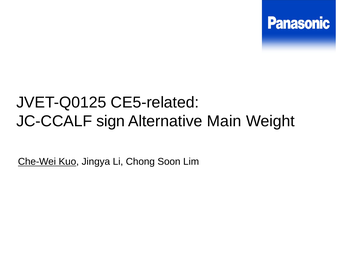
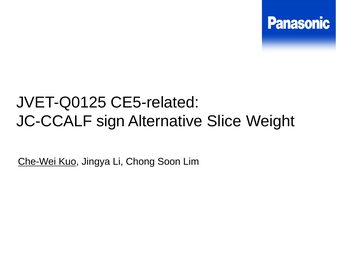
Main: Main -> Slice
